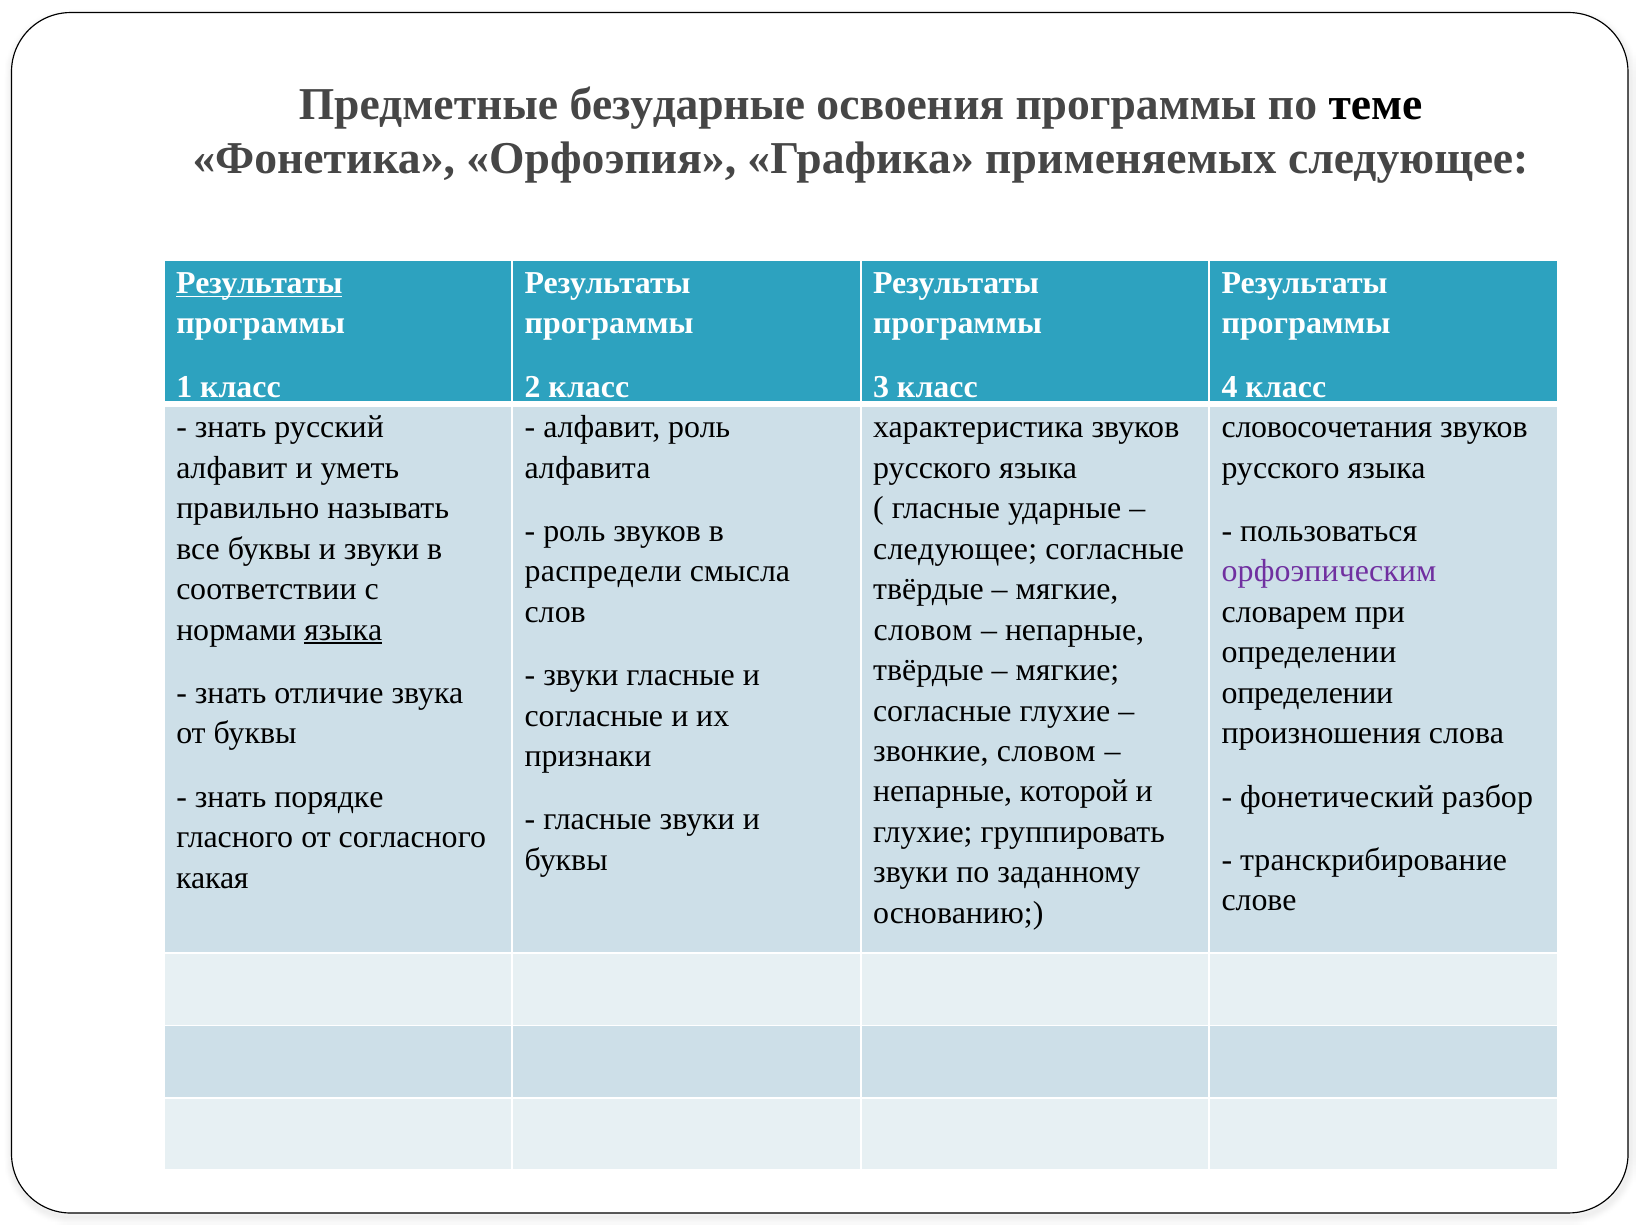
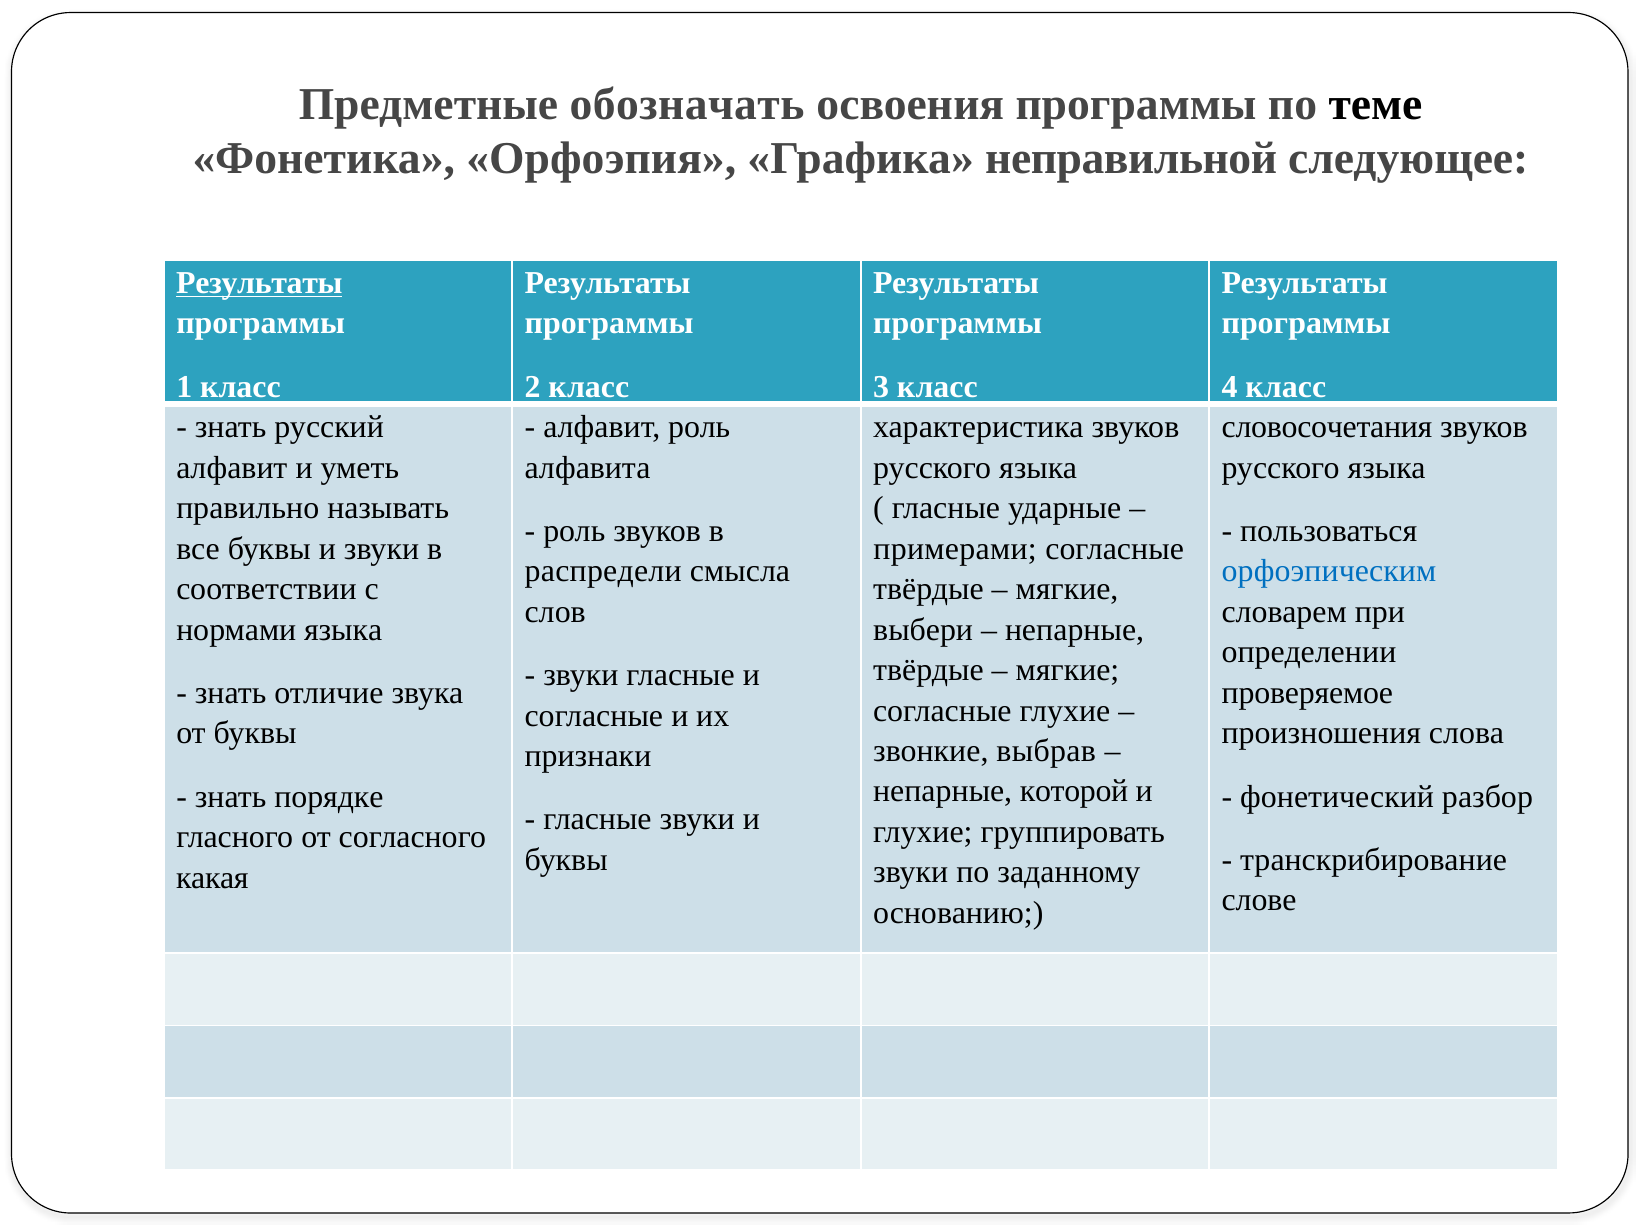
безударные: безударные -> обозначать
применяемых: применяемых -> неправильной
следующее at (955, 549): следующее -> примерами
орфоэпическим colour: purple -> blue
языка at (343, 630) underline: present -> none
словом at (923, 630): словом -> выбери
определении at (1307, 693): определении -> проверяемое
звонкие словом: словом -> выбрав
